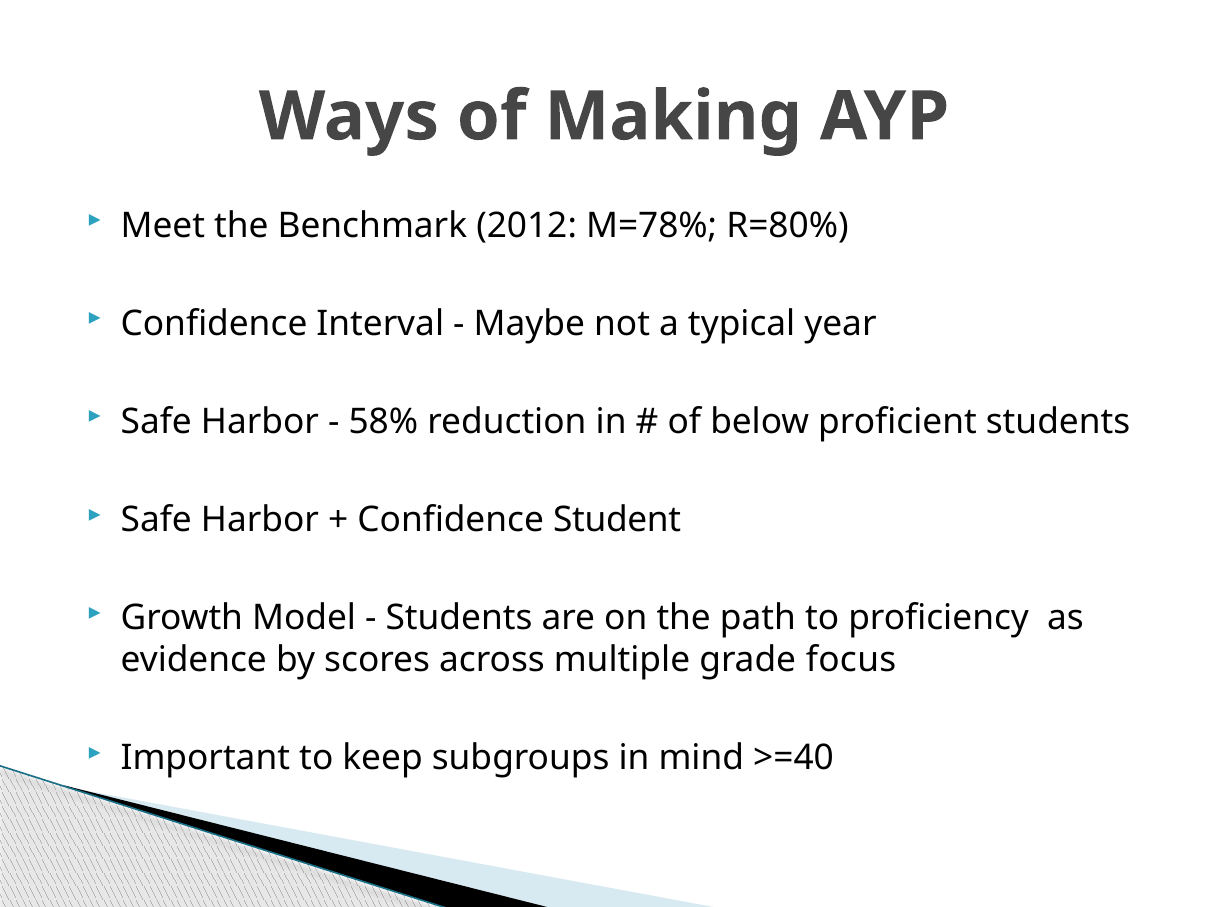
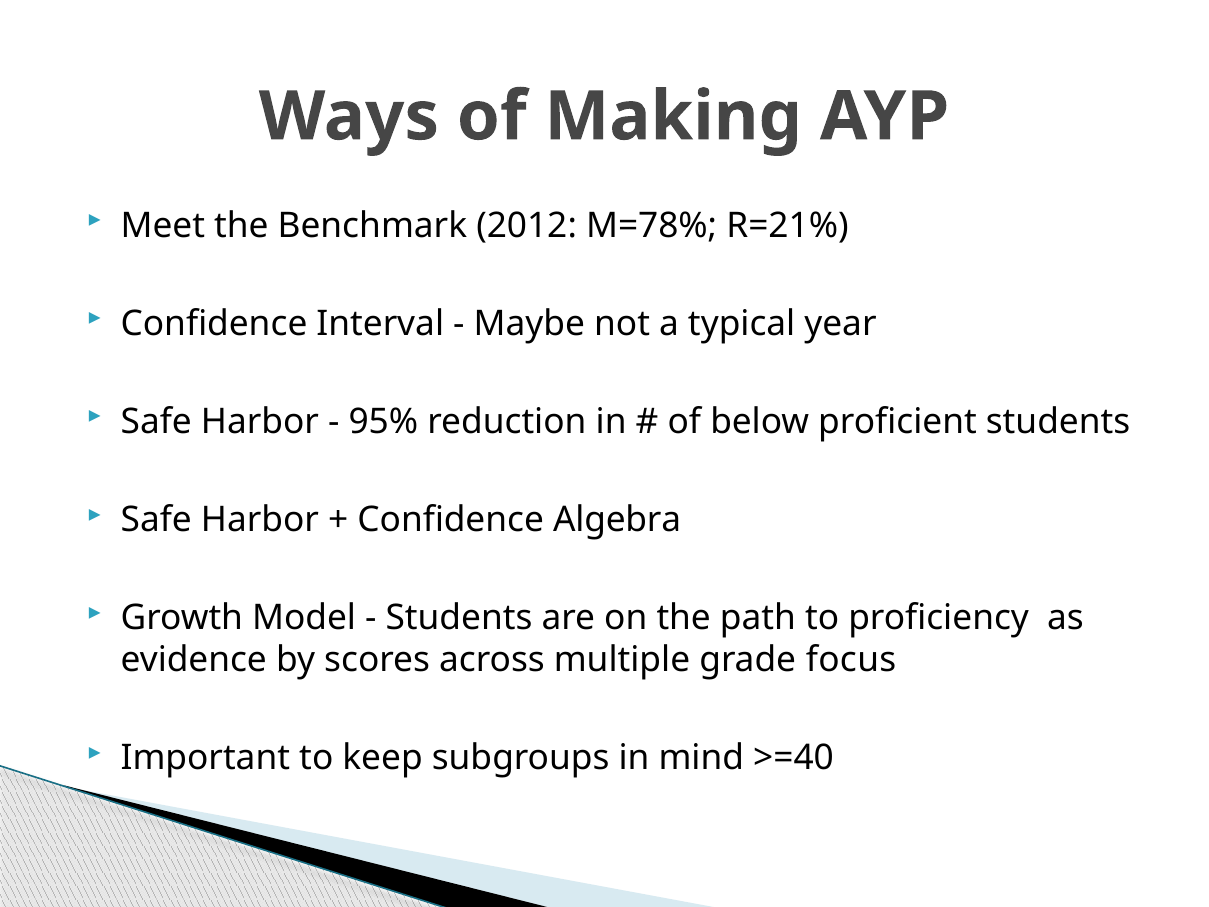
R=80%: R=80% -> R=21%
58%: 58% -> 95%
Student: Student -> Algebra
